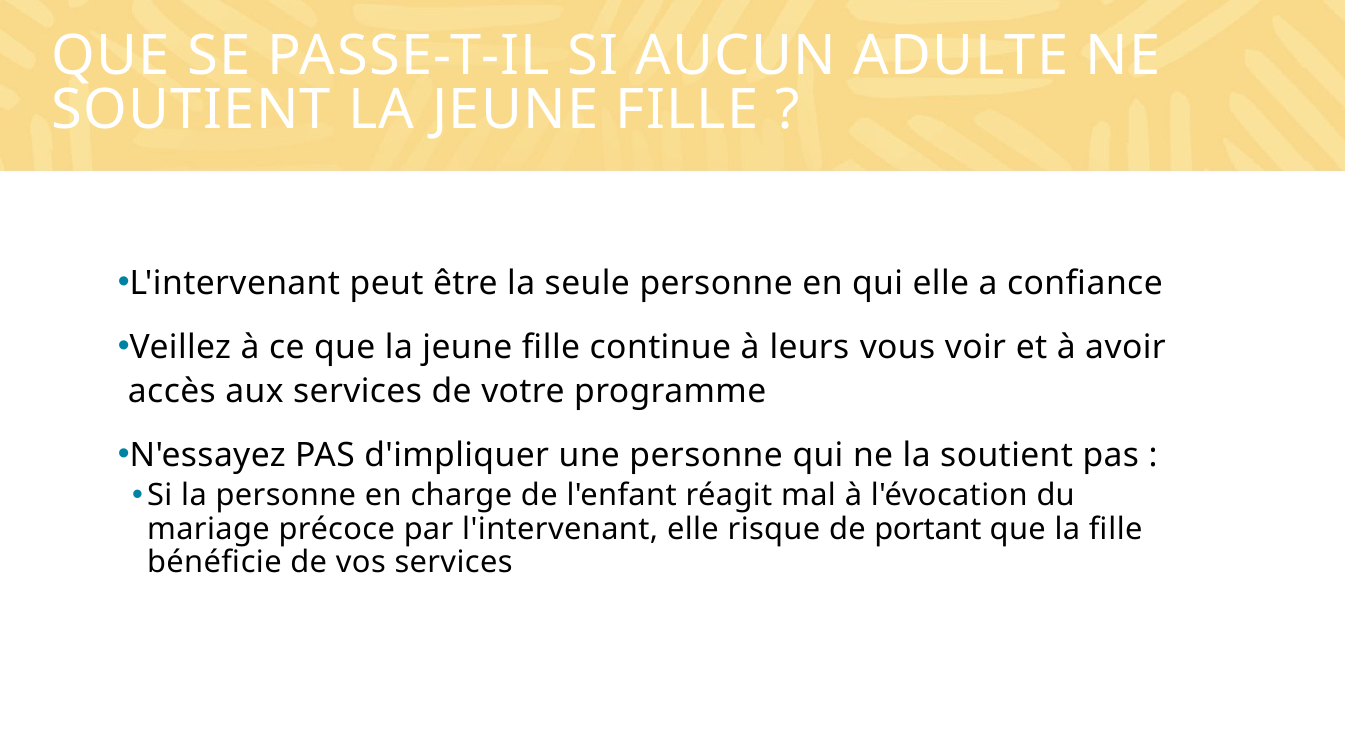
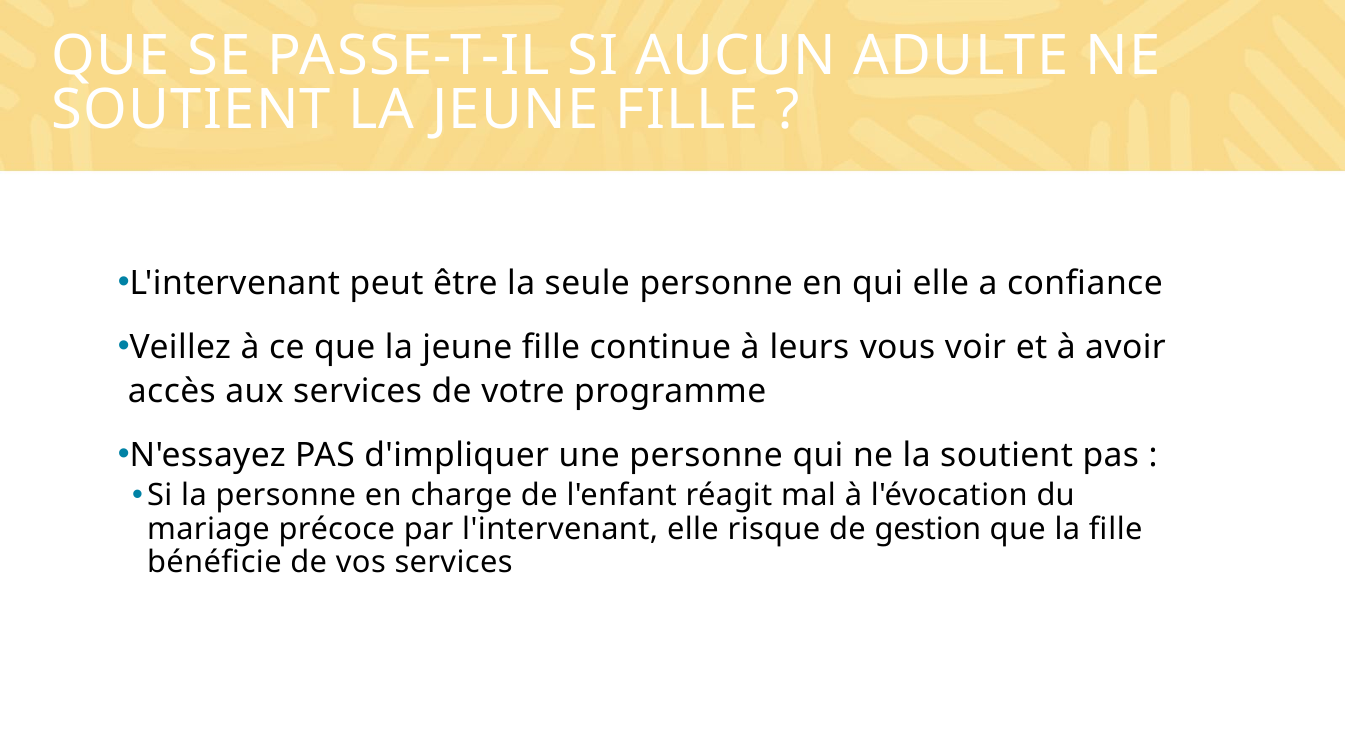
portant: portant -> gestion
